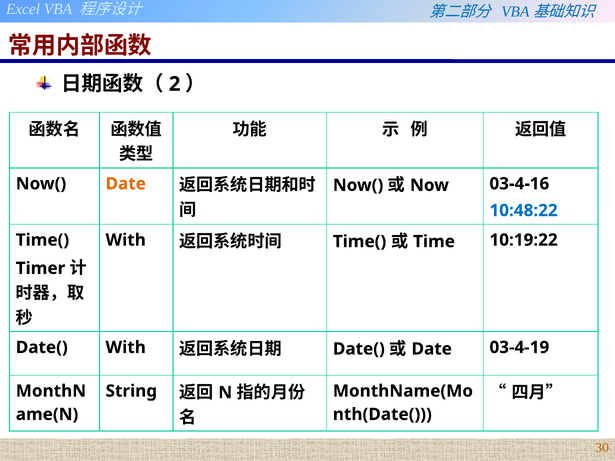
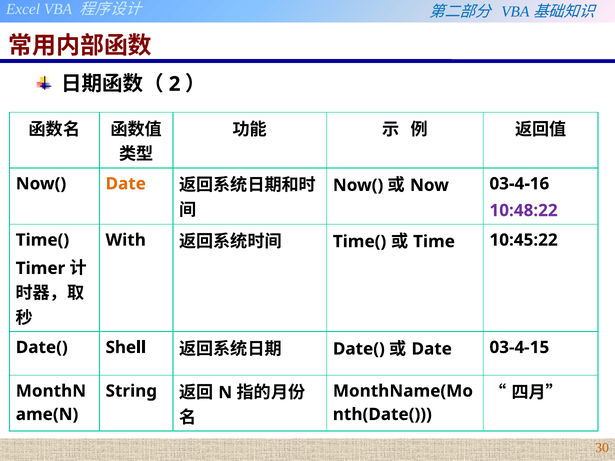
10:48:22 colour: blue -> purple
10:19:22: 10:19:22 -> 10:45:22
Date( With: With -> Shell
03-4-19: 03-4-19 -> 03-4-15
